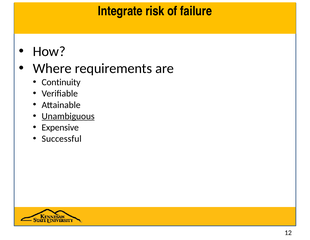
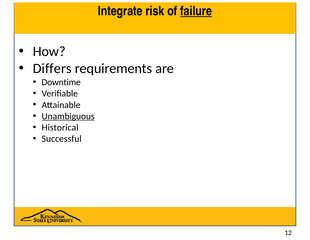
failure underline: none -> present
Where: Where -> Differs
Continuity: Continuity -> Downtime
Expensive: Expensive -> Historical
